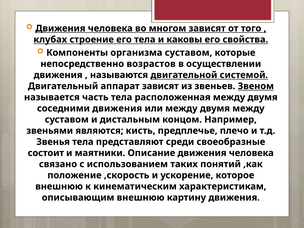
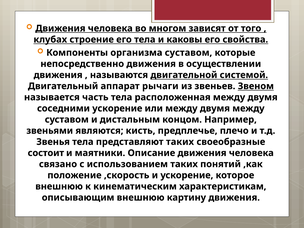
непосредственно возрастов: возрастов -> движения
аппарат зависят: зависят -> рычаги
соседними движения: движения -> ускорение
представляют среди: среди -> таких
